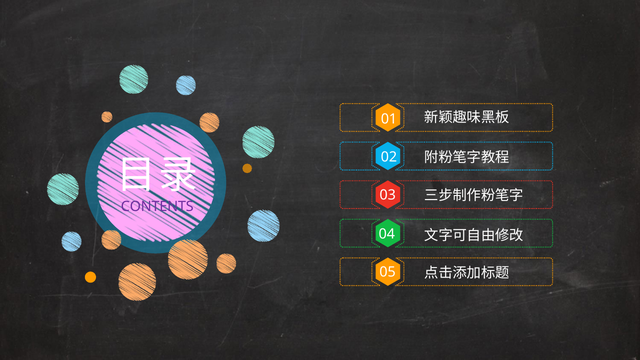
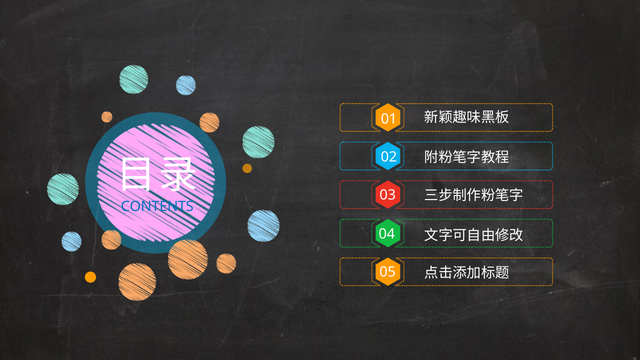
CONTENTS colour: purple -> blue
